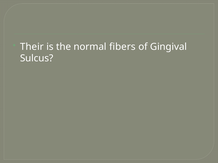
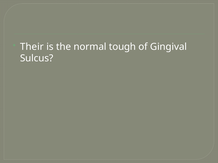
fibers: fibers -> tough
